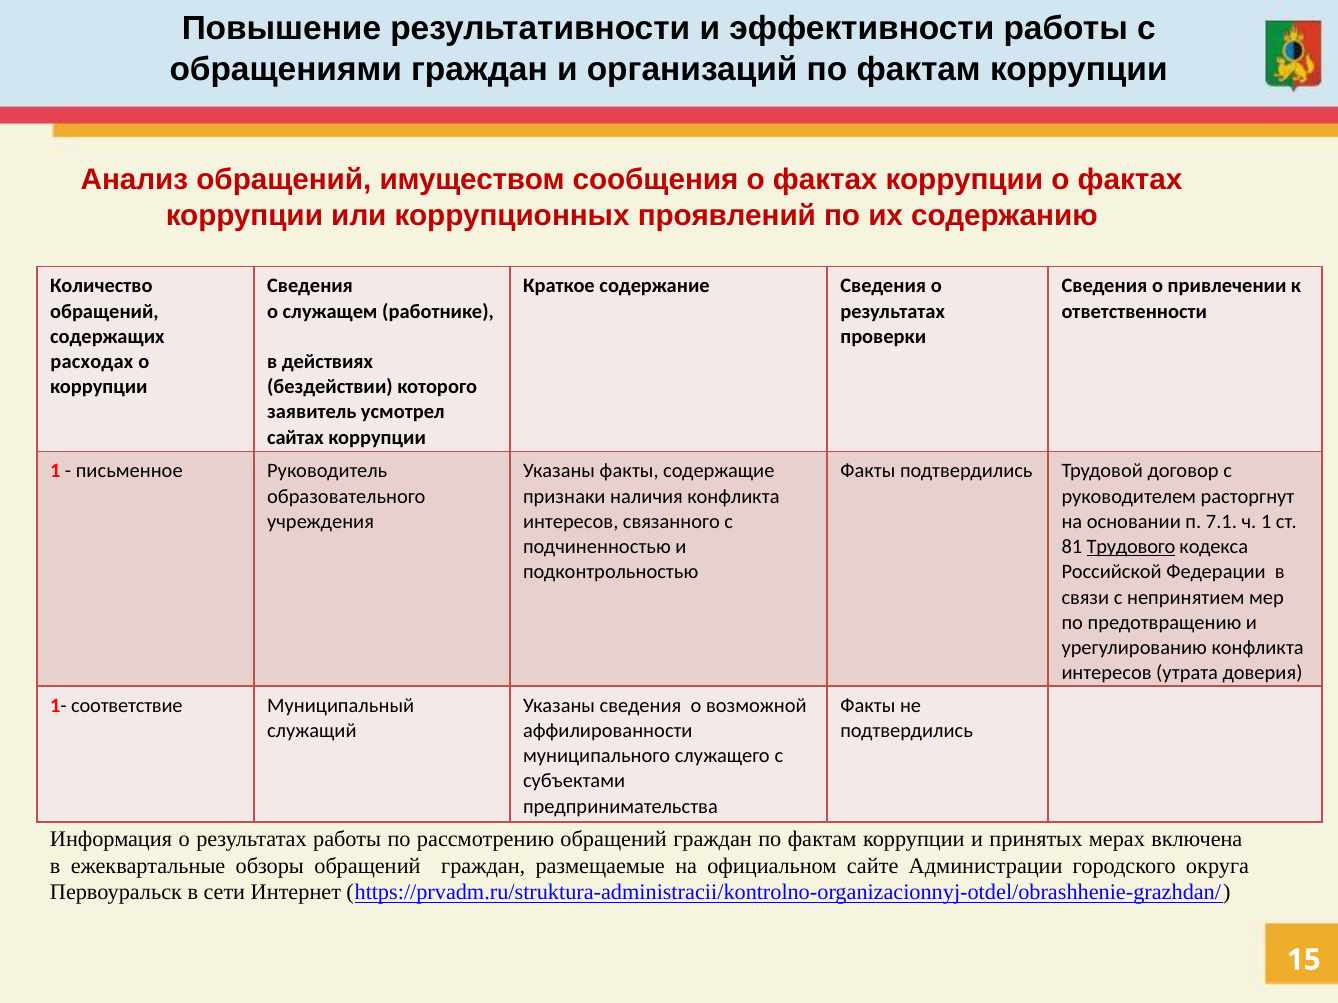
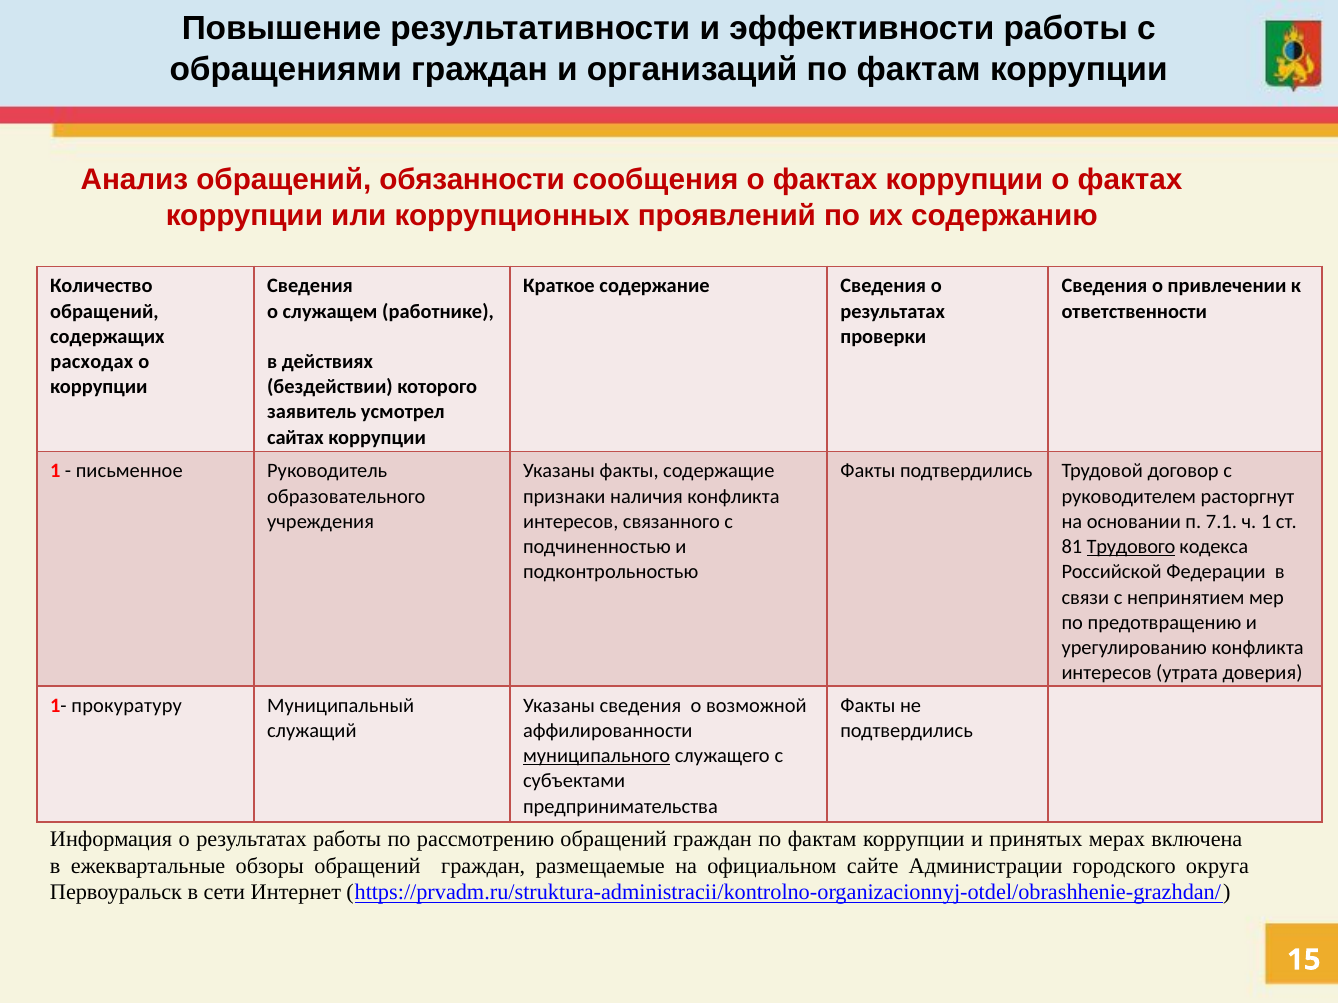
имуществом: имуществом -> обязанности
соответствие: соответствие -> прокуратуру
муниципального underline: none -> present
